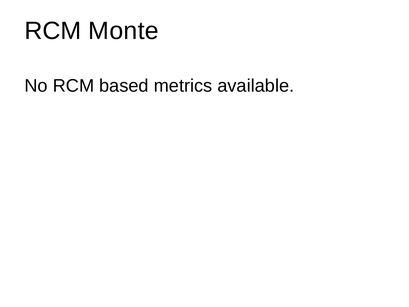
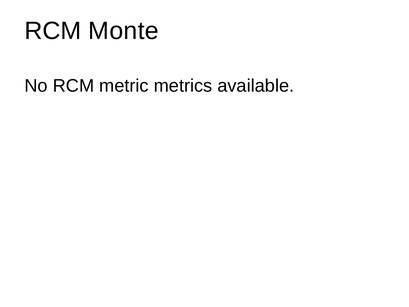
based: based -> metric
